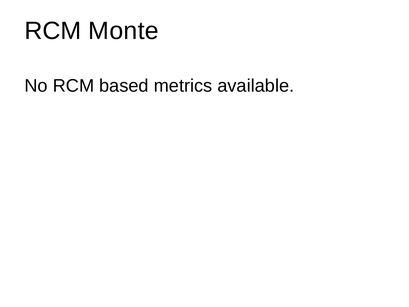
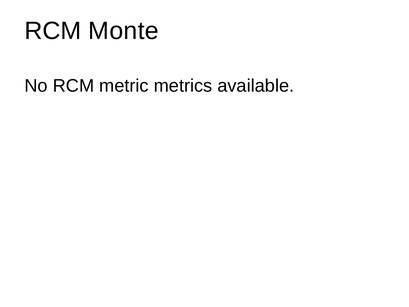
based: based -> metric
